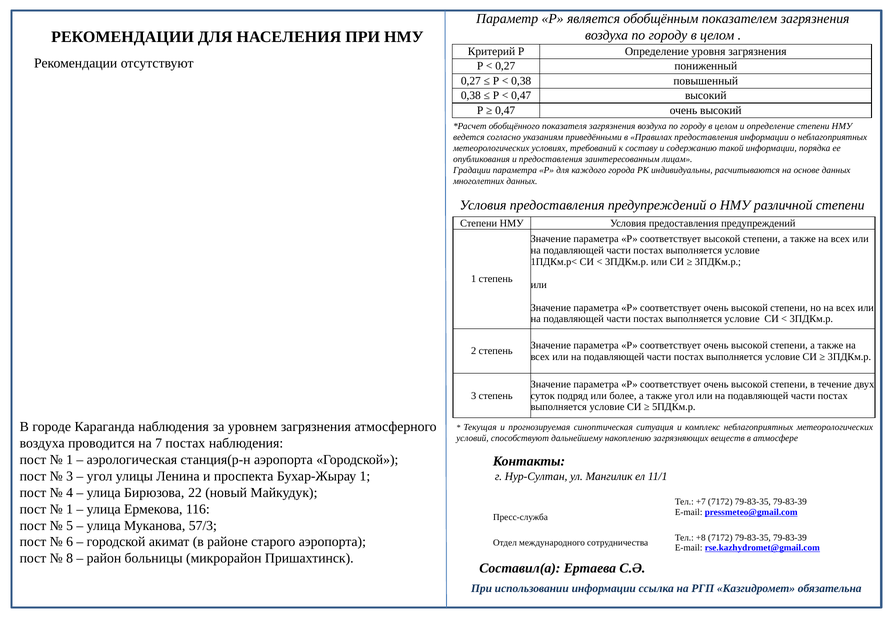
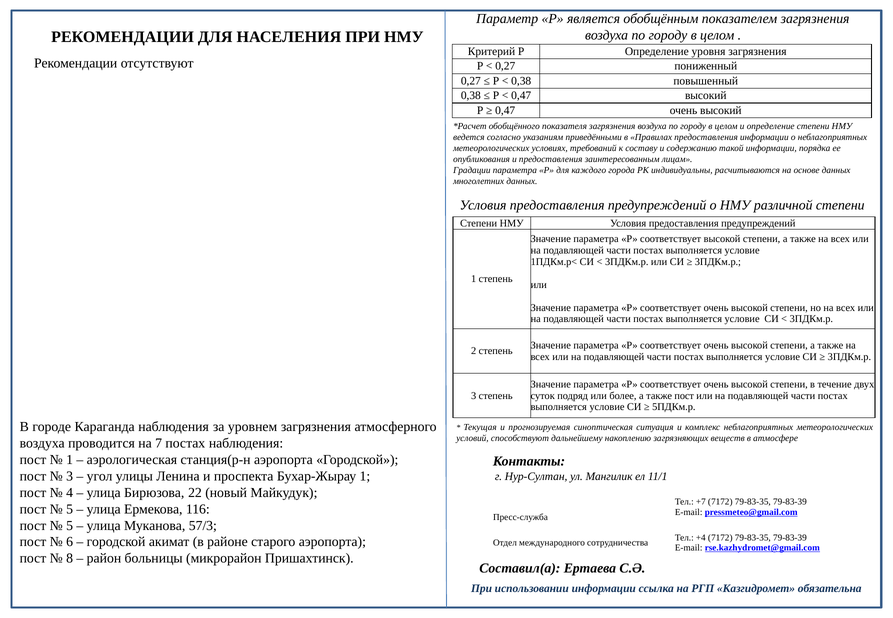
также угол: угол -> пост
1 at (70, 509): 1 -> 5
+8: +8 -> +4
